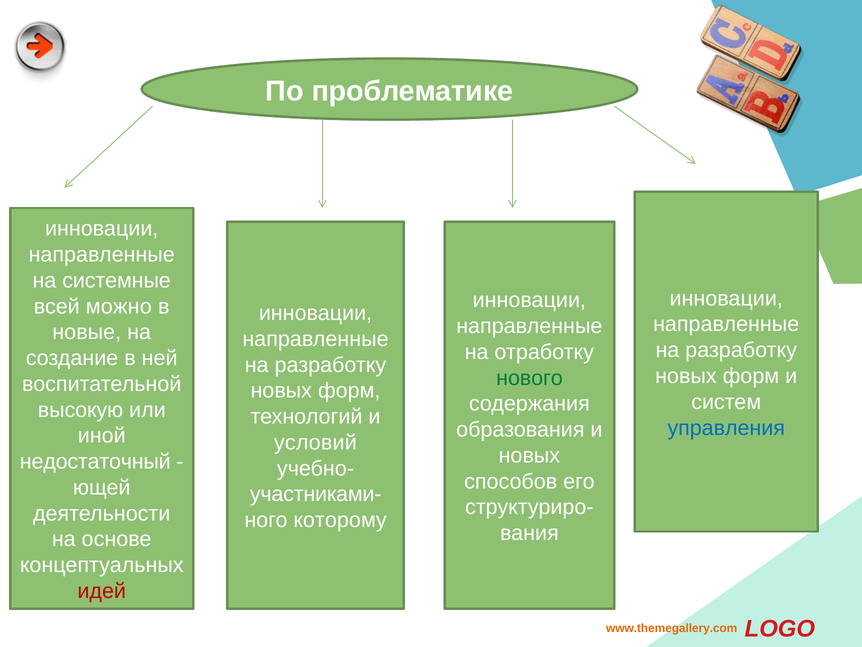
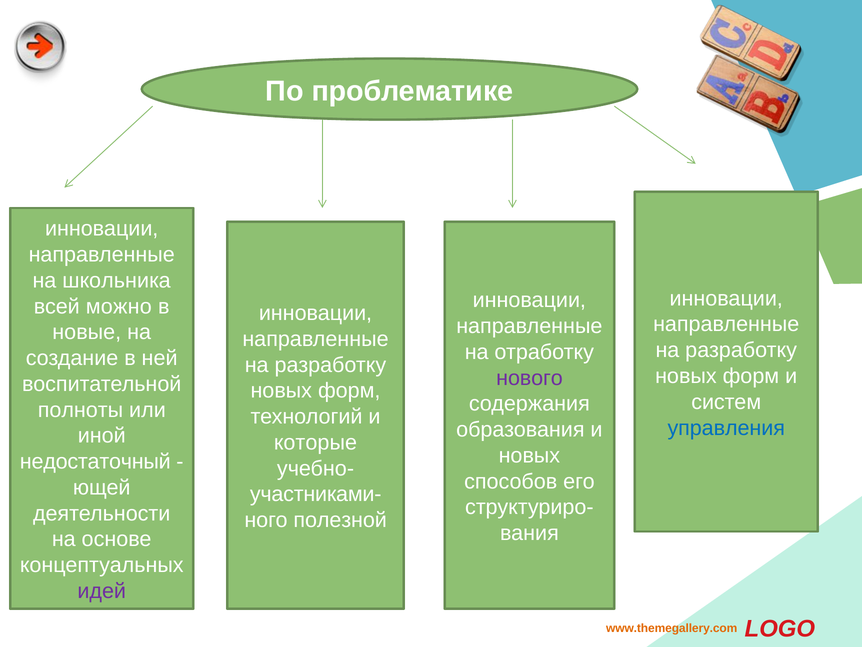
системные: системные -> школьника
нового colour: green -> purple
высокую: высокую -> полноты
условий: условий -> которые
которому: которому -> полезной
идей colour: red -> purple
